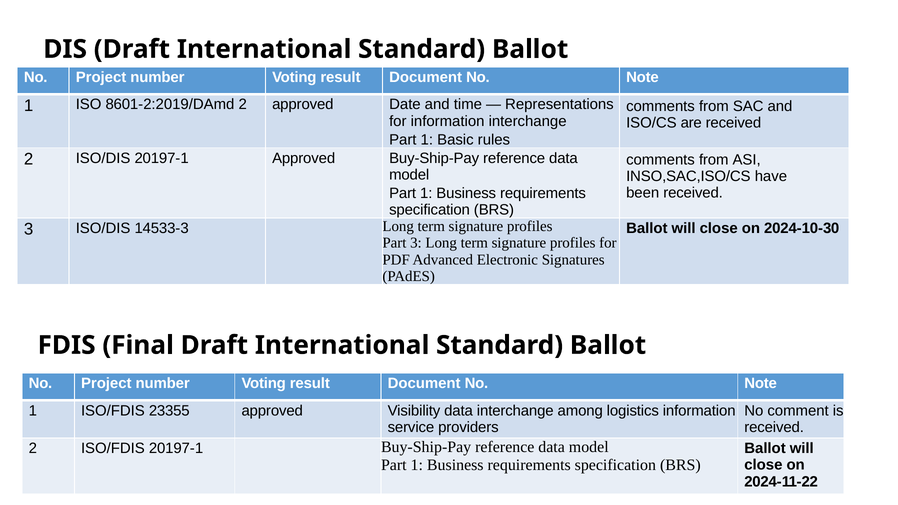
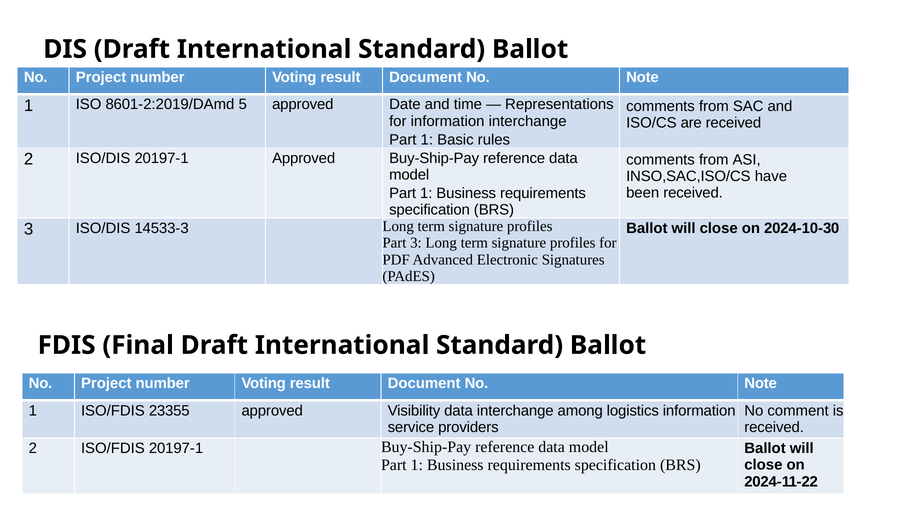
8601-2:2019/DAmd 2: 2 -> 5
